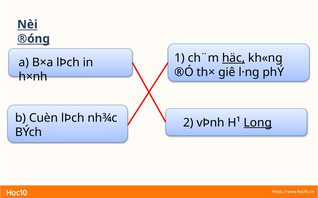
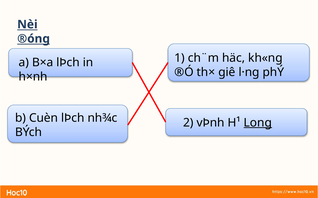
häc underline: present -> none
